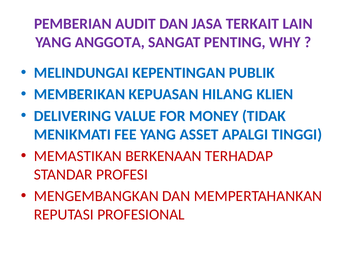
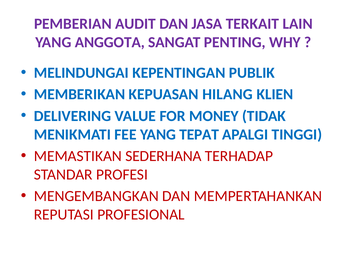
ASSET: ASSET -> TEPAT
BERKENAAN: BERKENAAN -> SEDERHANA
